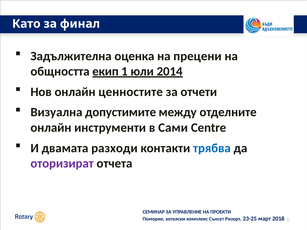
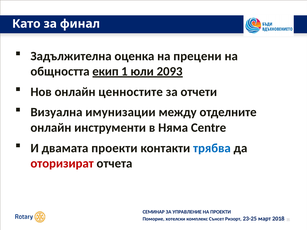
2014: 2014 -> 2093
допустимите: допустимите -> имунизации
Сами: Сами -> Няма
двамата разходи: разходи -> проекти
оторизират colour: purple -> red
